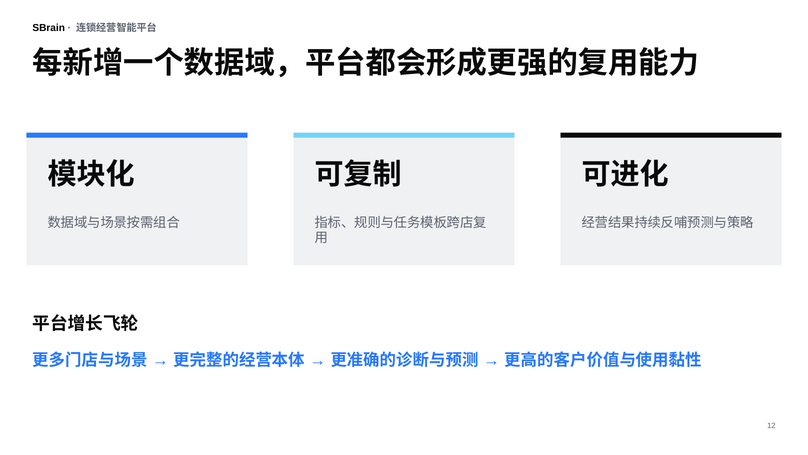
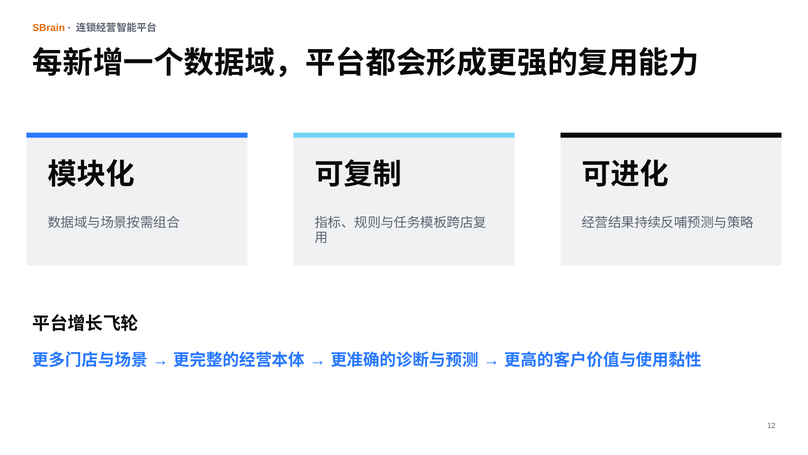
SBrain colour: black -> orange
